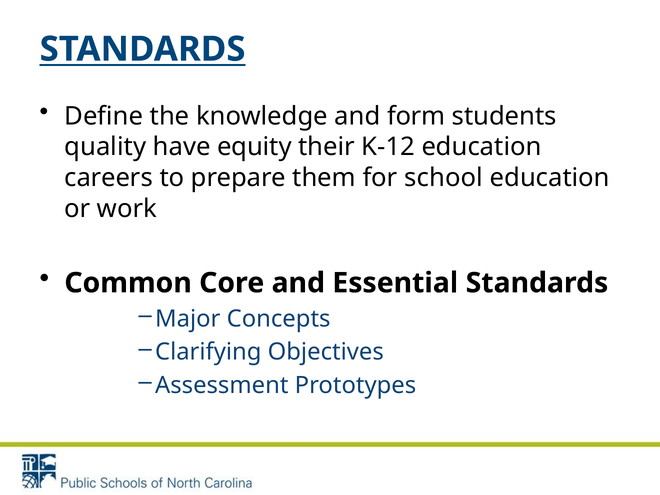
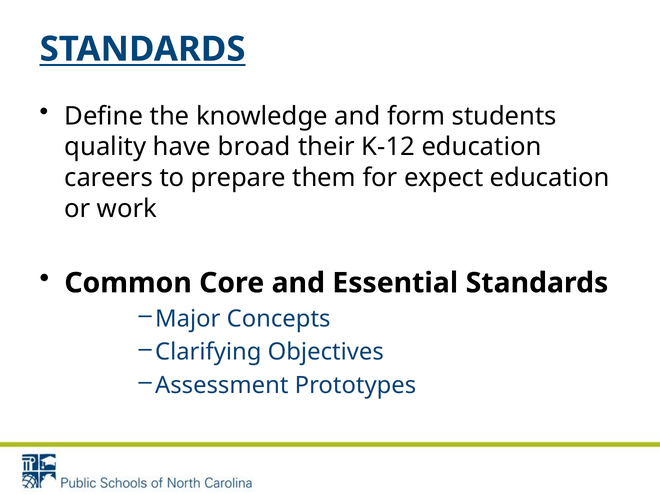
equity: equity -> broad
school: school -> expect
